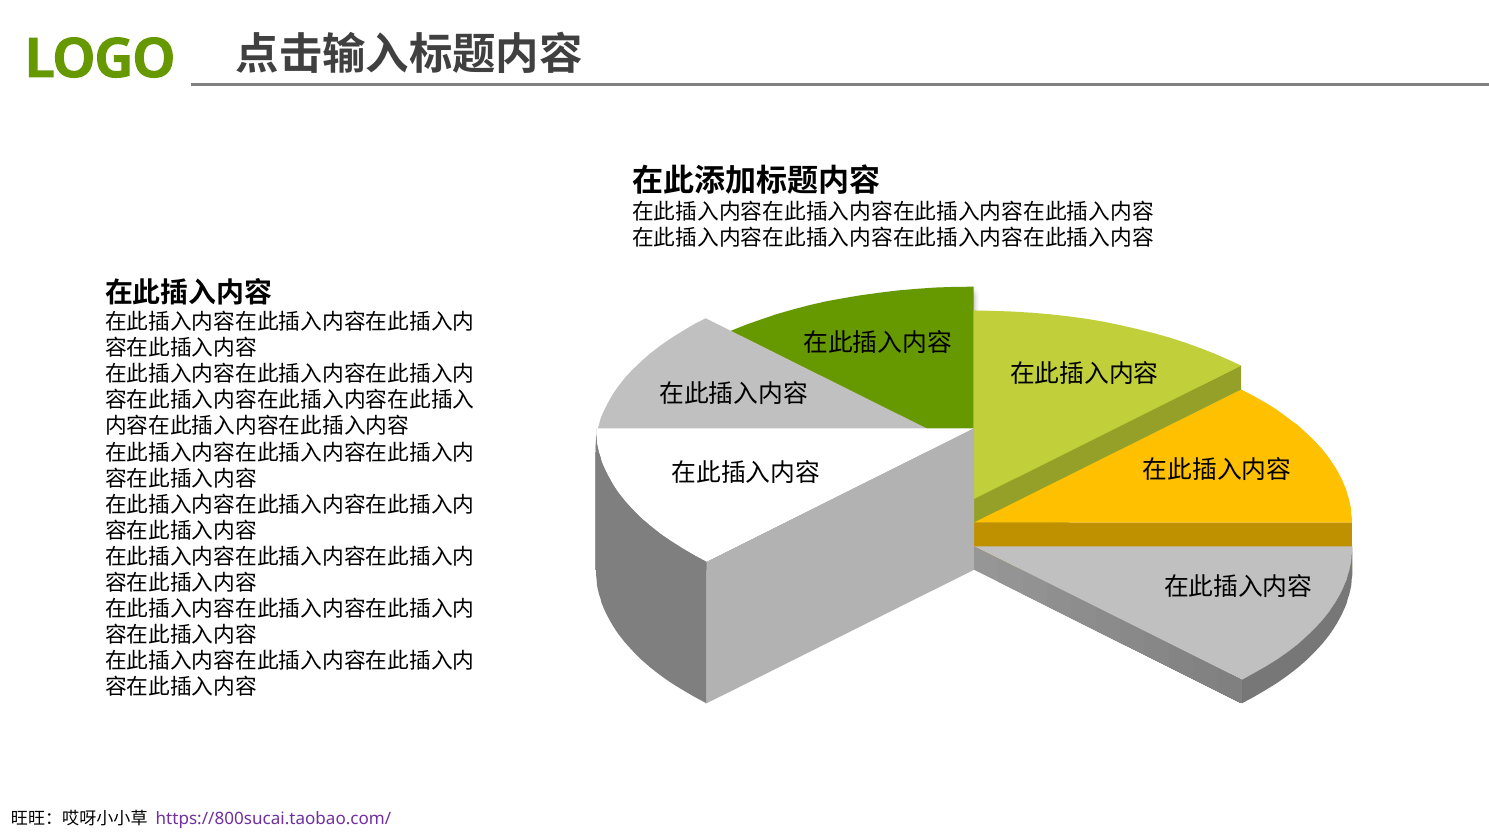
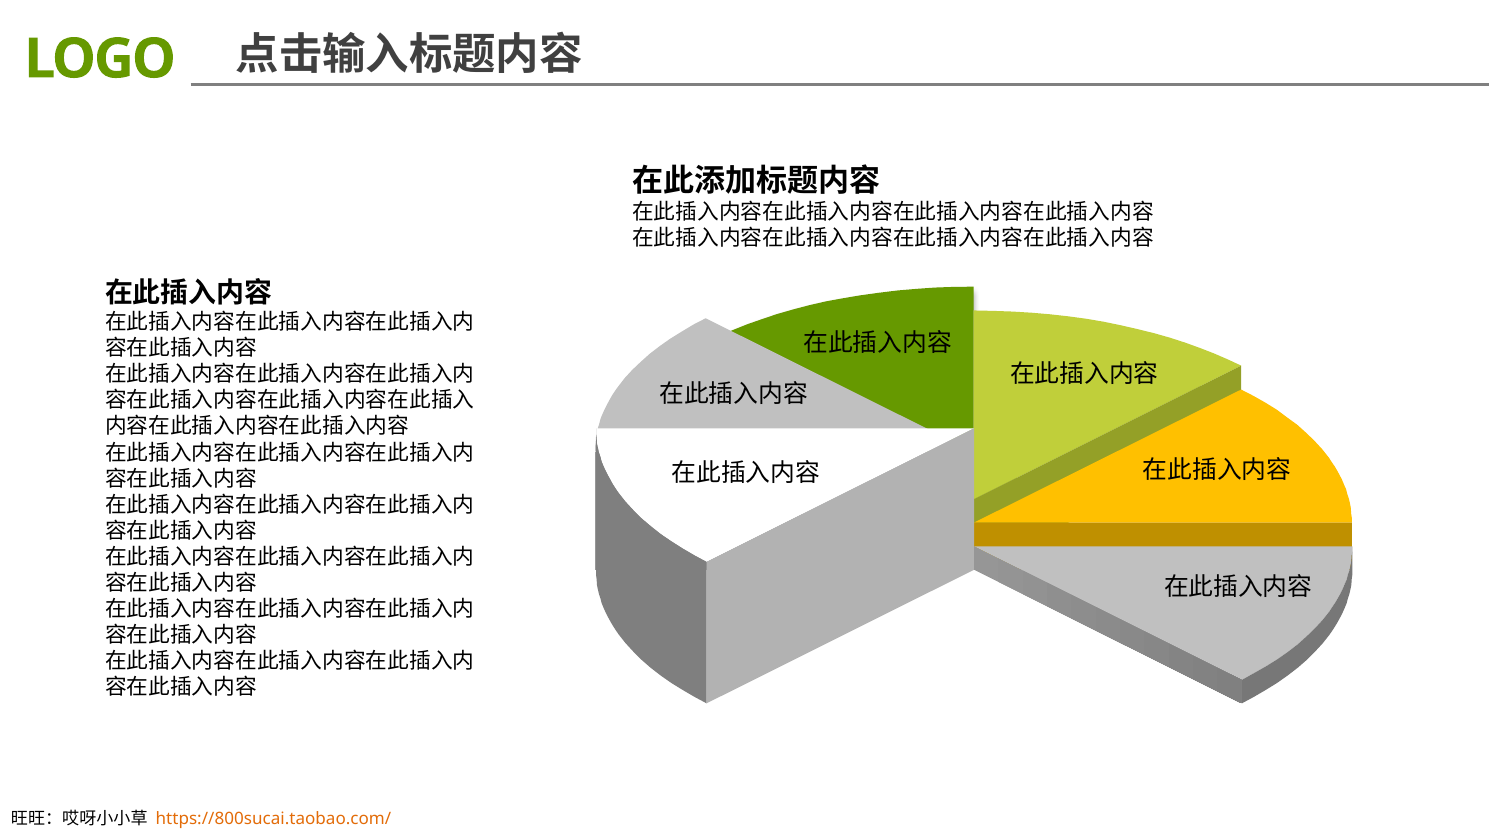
https://800sucai.taobao.com/ colour: purple -> orange
